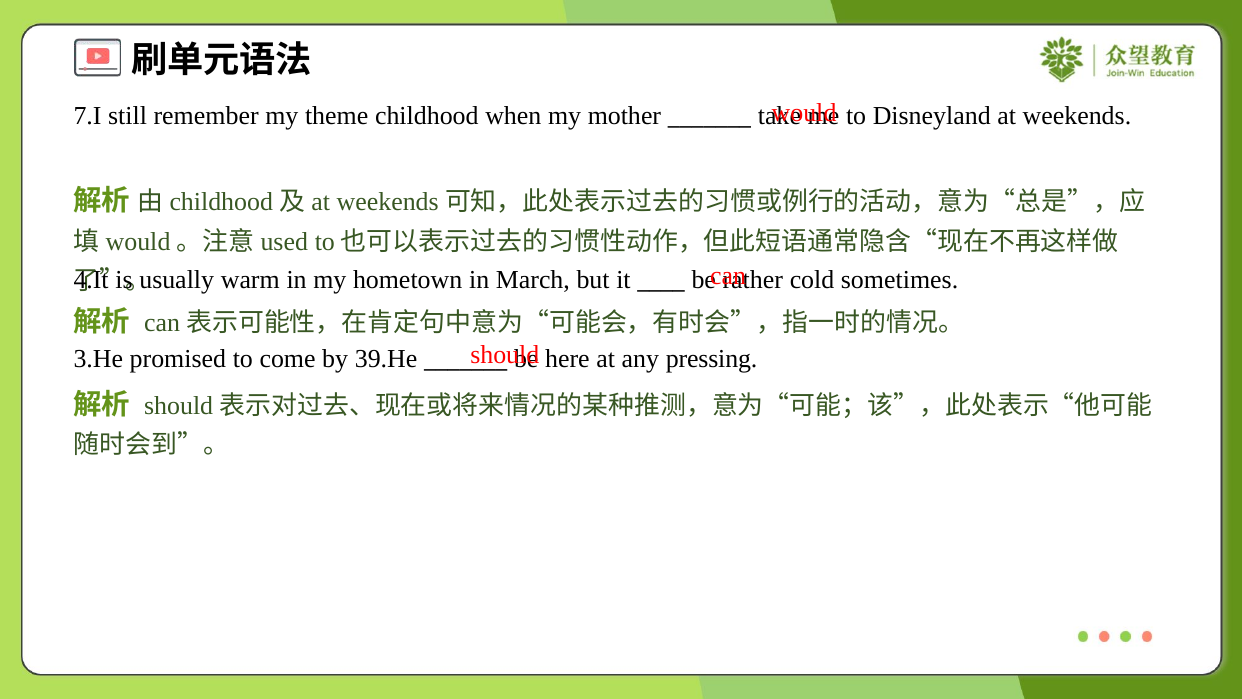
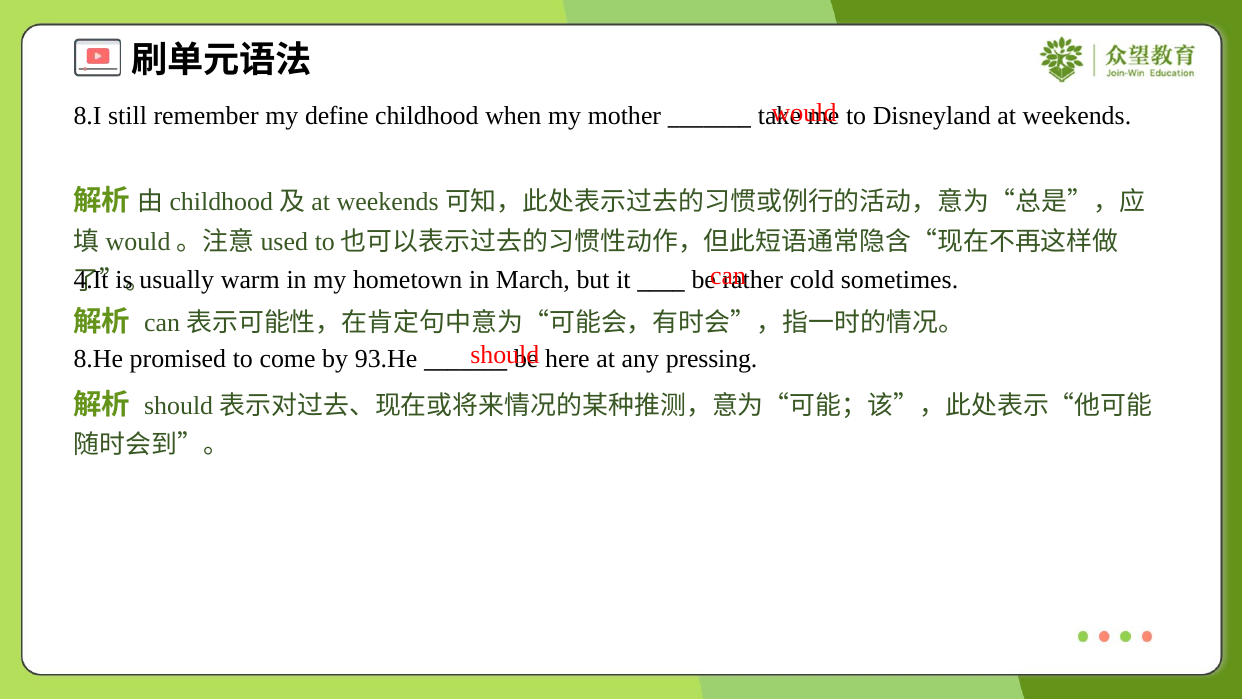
7.I: 7.I -> 8.I
theme: theme -> define
3.He: 3.He -> 8.He
39.He: 39.He -> 93.He
